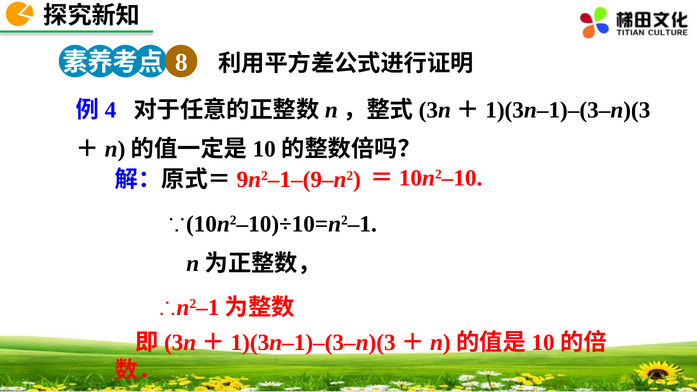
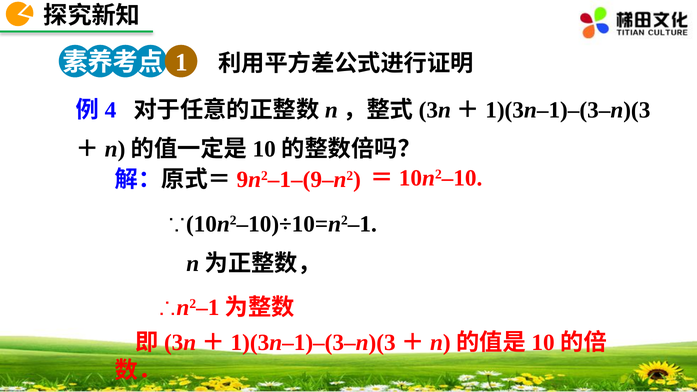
8: 8 -> 1
